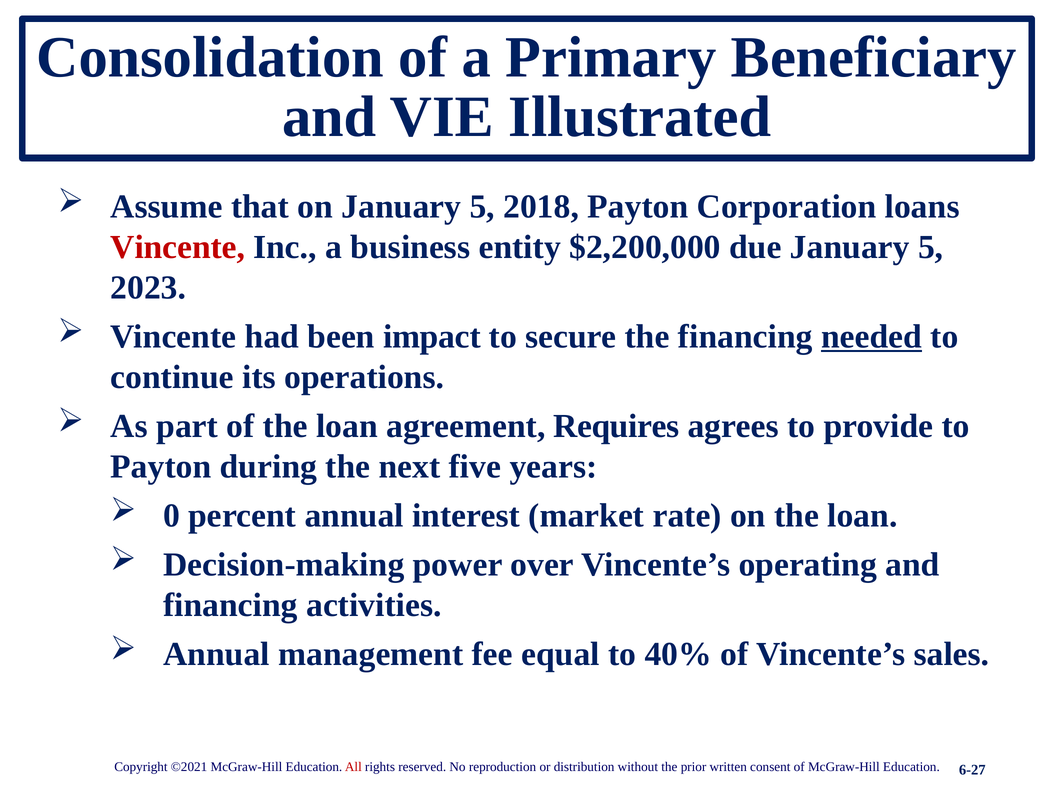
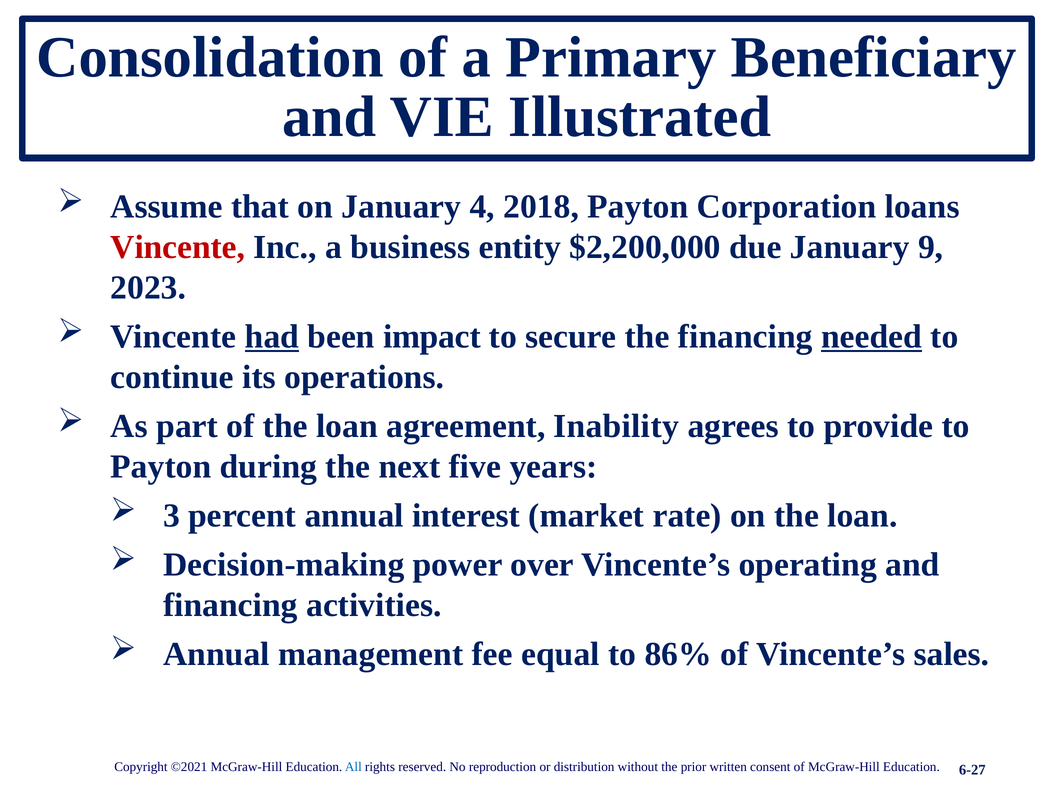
on January 5: 5 -> 4
due January 5: 5 -> 9
had underline: none -> present
Requires: Requires -> Inability
0: 0 -> 3
40%: 40% -> 86%
All colour: red -> blue
